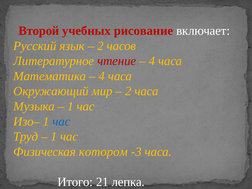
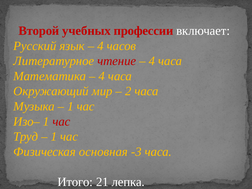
рисование: рисование -> профессии
2 at (100, 46): 2 -> 4
час at (61, 121) colour: blue -> red
котором: котором -> основная
